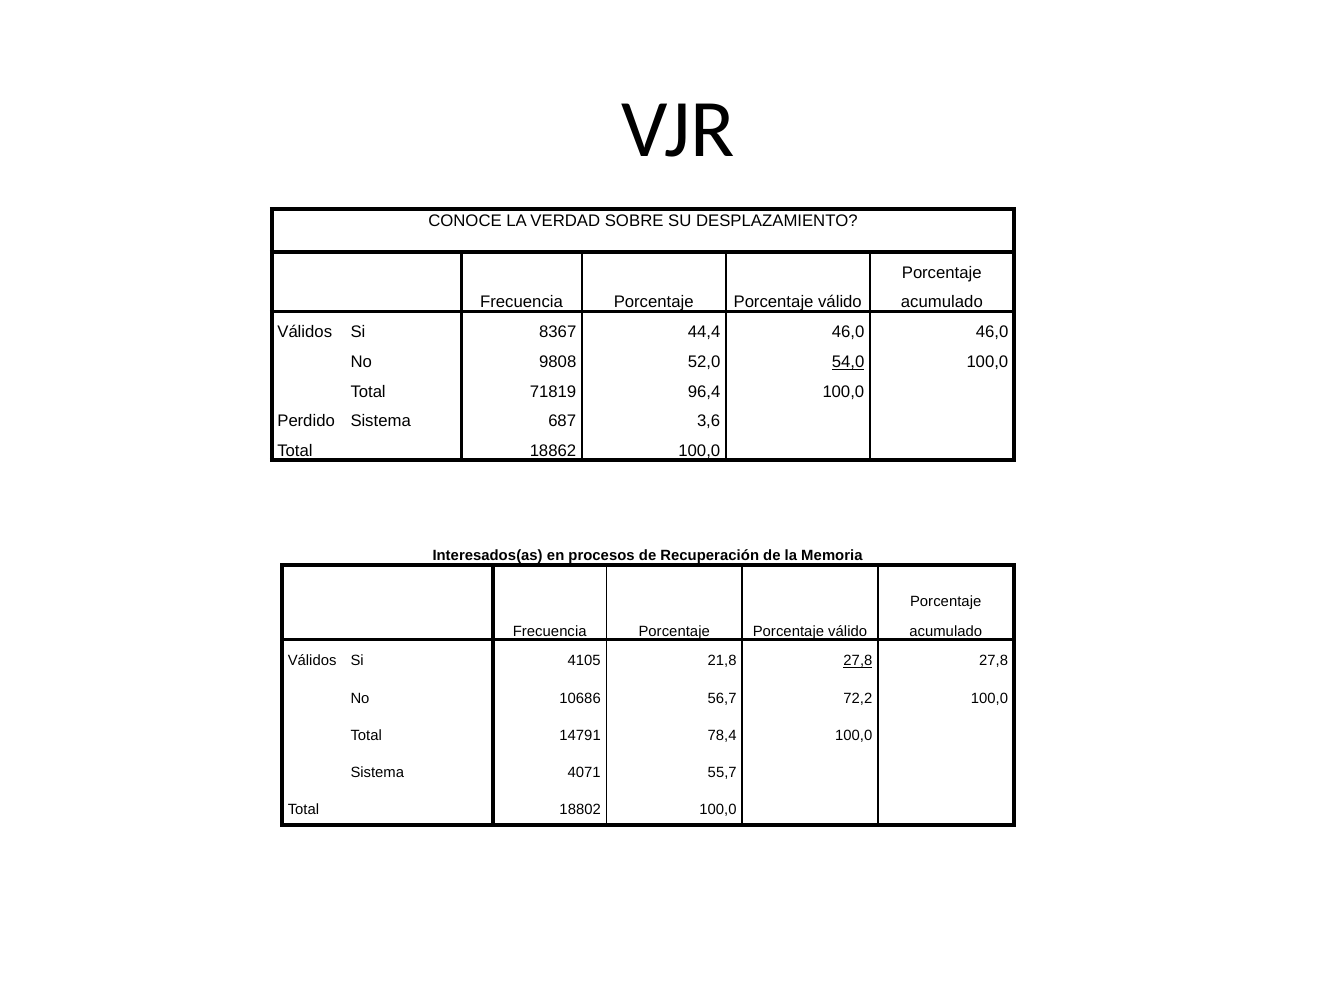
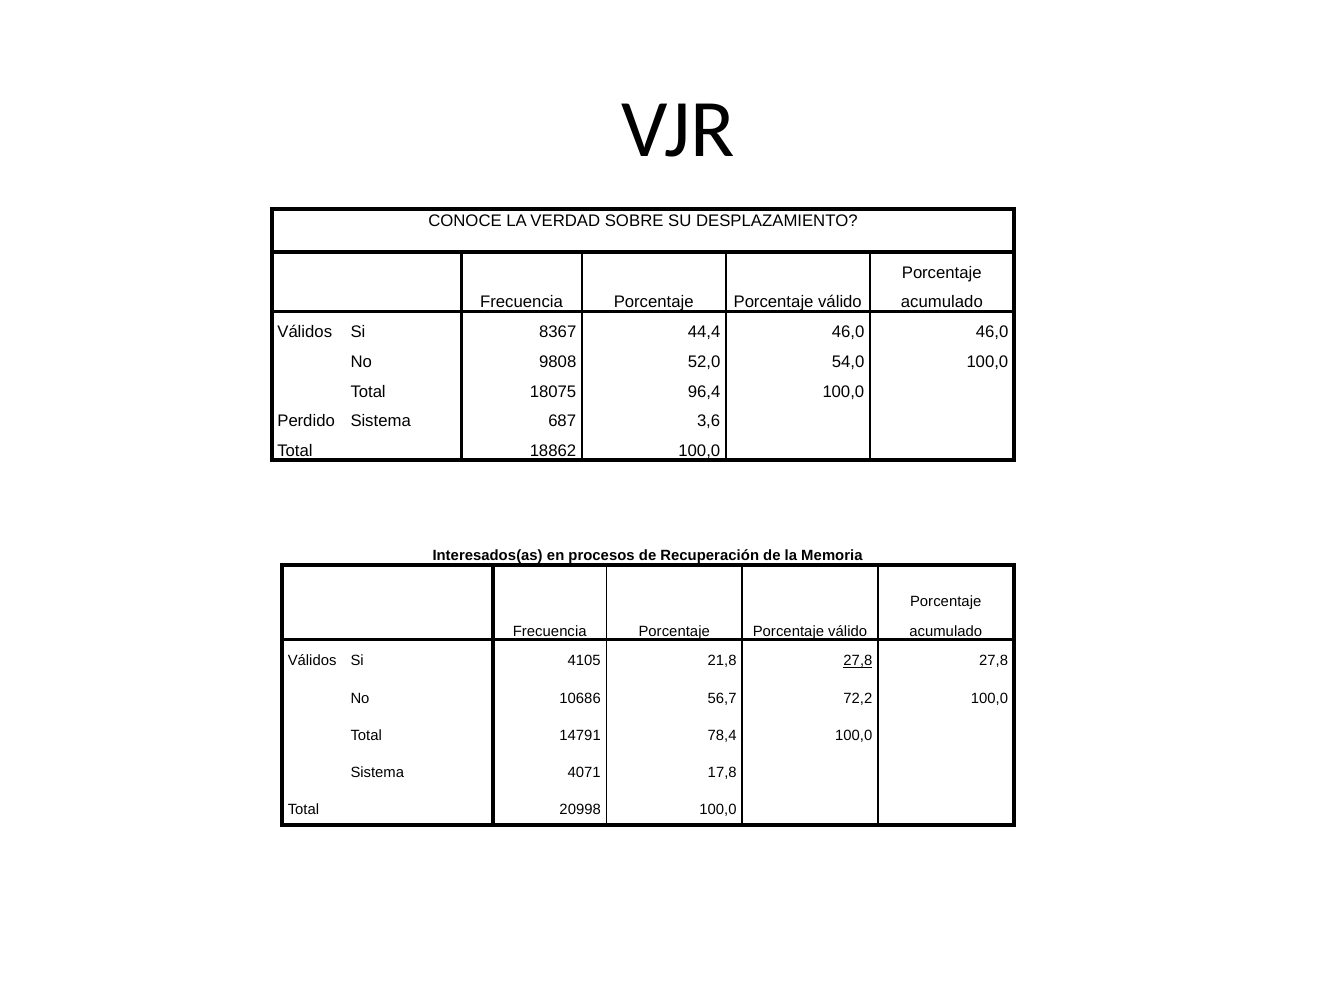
54,0 underline: present -> none
71819: 71819 -> 18075
55,7: 55,7 -> 17,8
18802: 18802 -> 20998
